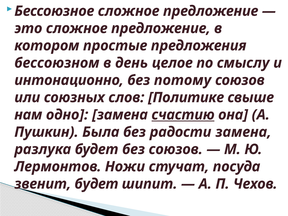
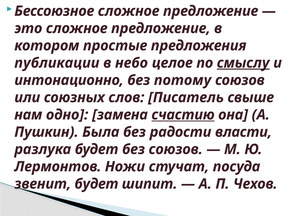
бессоюзном: бессоюзном -> публикации
день: день -> небо
смыслу underline: none -> present
Политике: Политике -> Писатель
радости замена: замена -> власти
